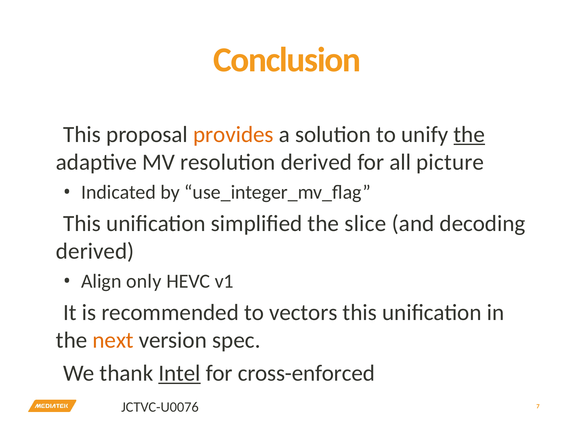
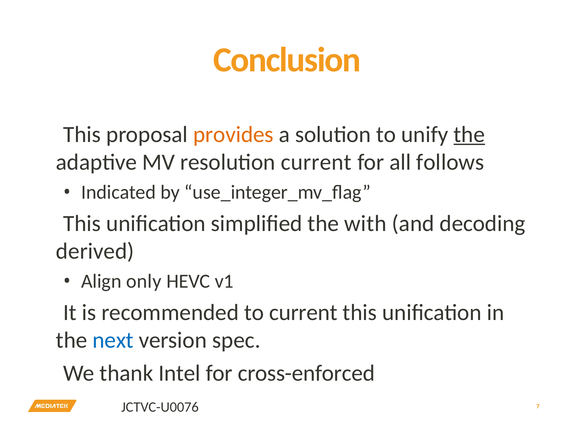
resolution derived: derived -> current
picture: picture -> follows
slice: slice -> with
to vectors: vectors -> current
next colour: orange -> blue
Intel underline: present -> none
